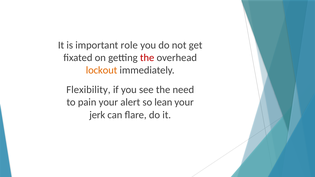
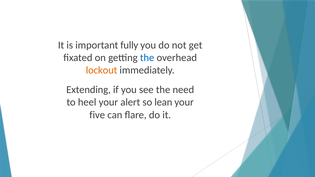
role: role -> fully
the at (147, 58) colour: red -> blue
Flexibility: Flexibility -> Extending
pain: pain -> heel
jerk: jerk -> five
